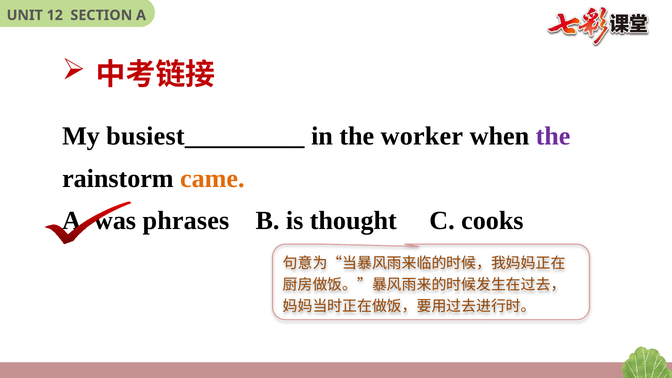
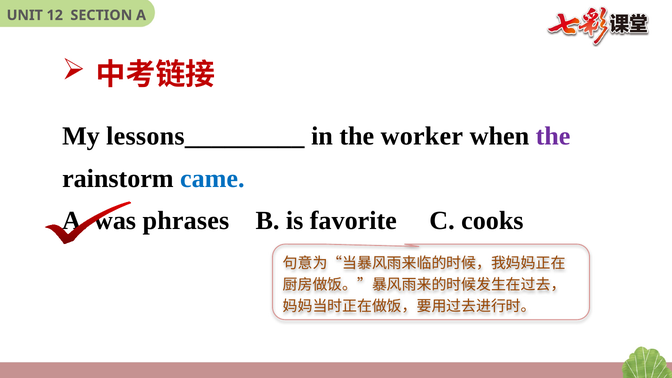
busiest_________: busiest_________ -> lessons_________
came colour: orange -> blue
thought: thought -> favorite
